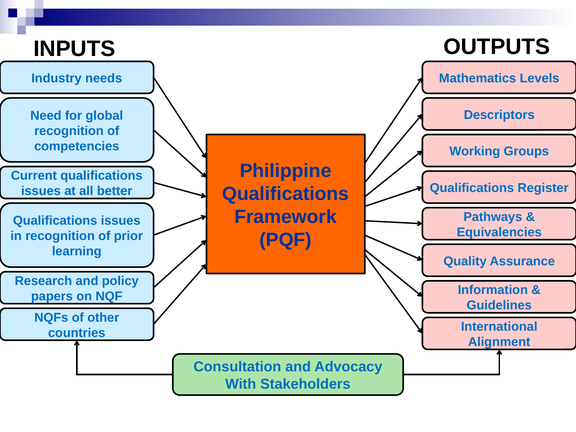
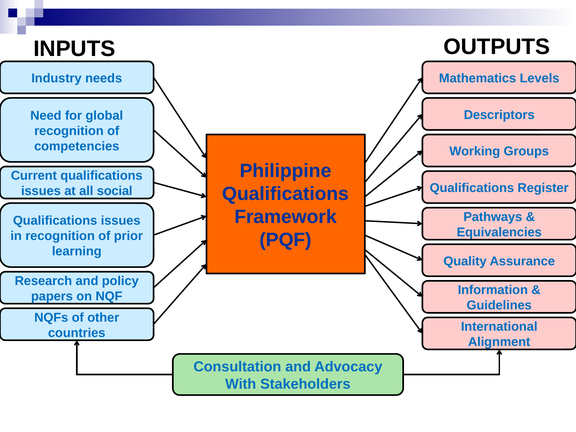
better: better -> social
